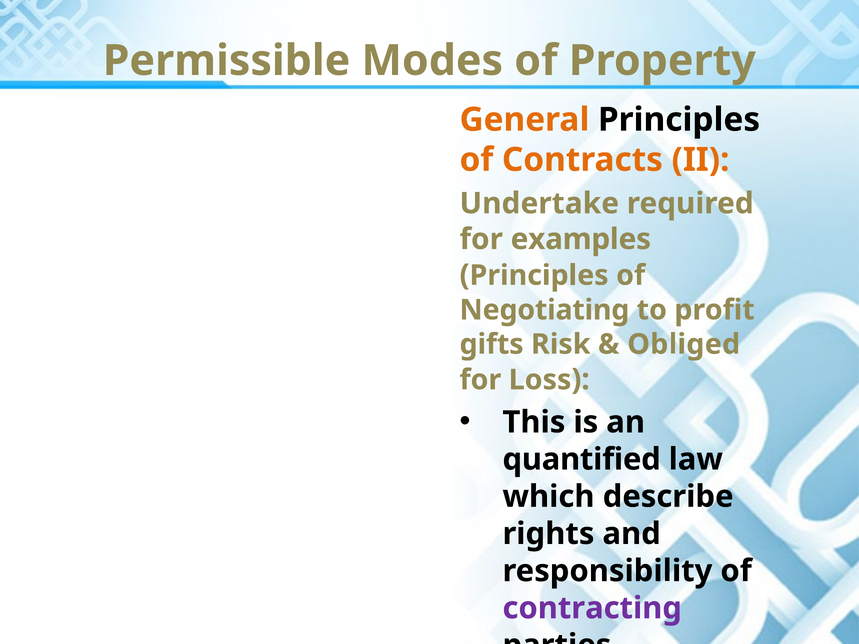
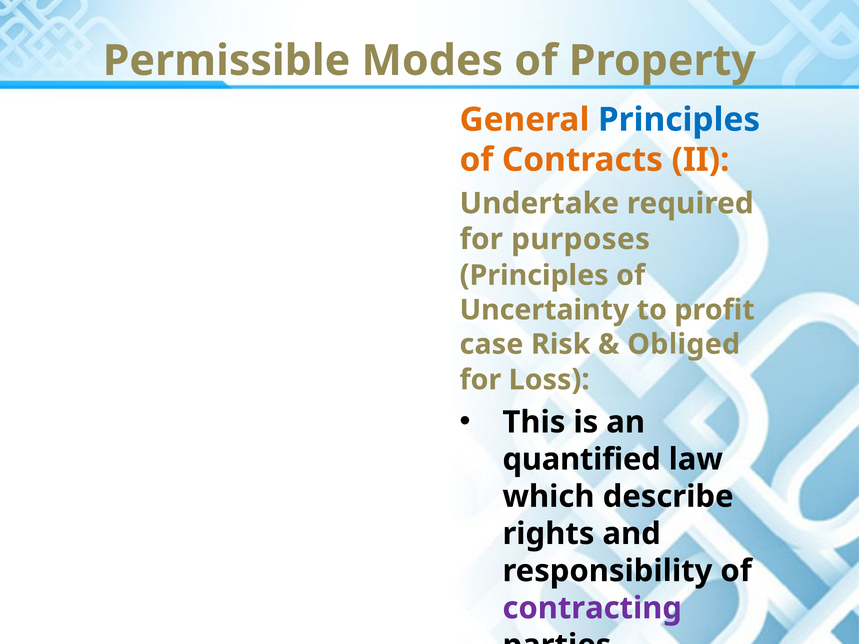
Principles at (679, 120) colour: black -> blue
examples: examples -> purposes
Negotiating: Negotiating -> Uncertainty
gifts: gifts -> case
